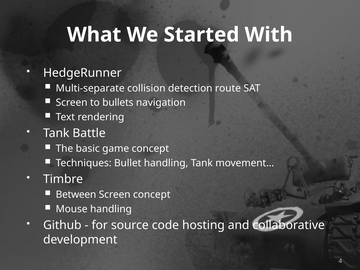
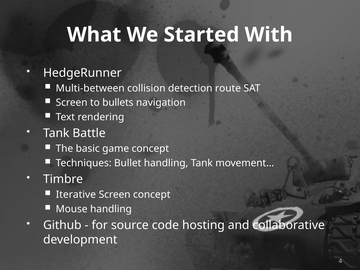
Multi-separate: Multi-separate -> Multi-between
Between: Between -> Iterative
